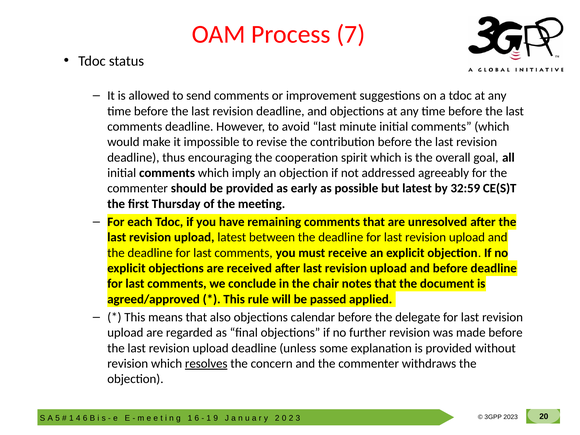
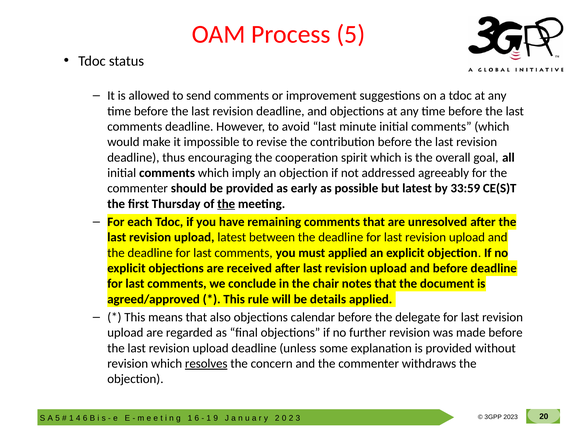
Process 7: 7 -> 5
32:59: 32:59 -> 33:59
the at (226, 204) underline: none -> present
must receive: receive -> applied
passed: passed -> details
